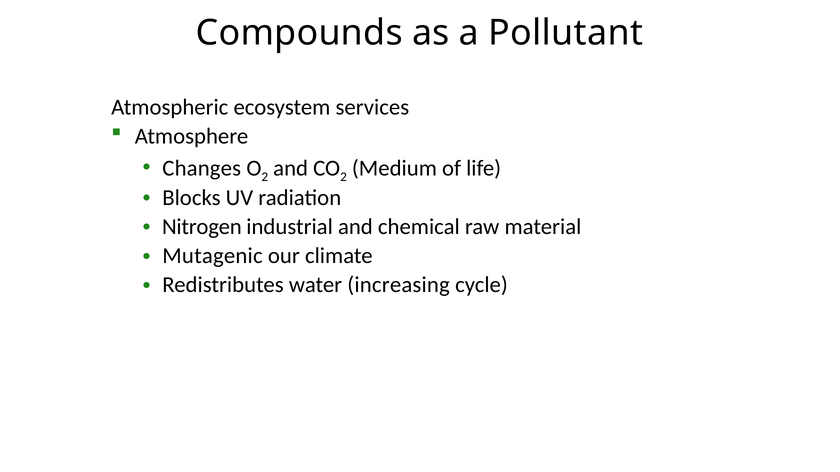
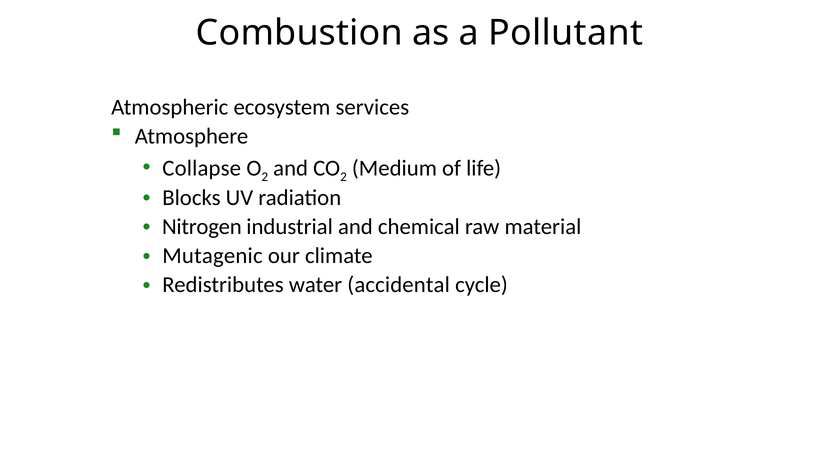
Compounds: Compounds -> Combustion
Changes: Changes -> Collapse
increasing: increasing -> accidental
